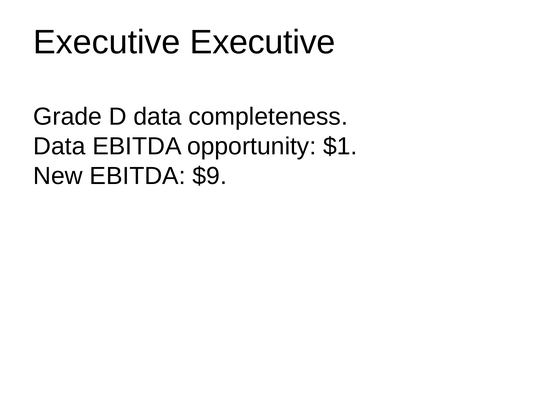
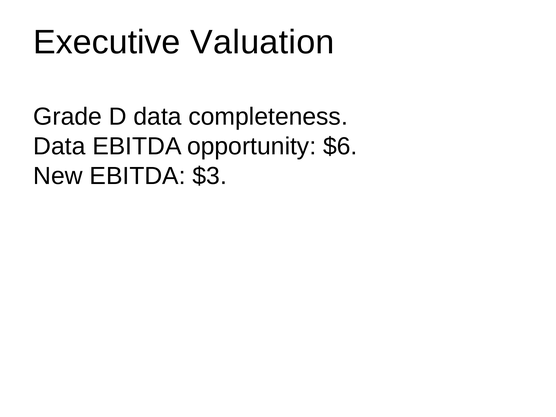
Executive Executive: Executive -> Valuation
$1: $1 -> $6
$9: $9 -> $3
